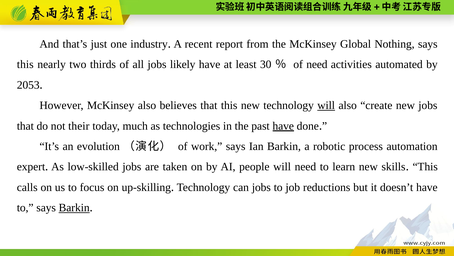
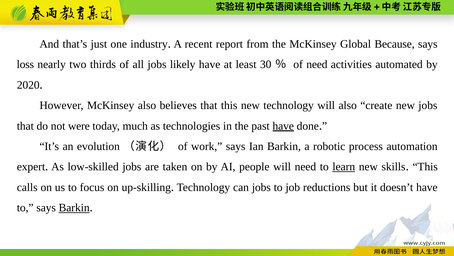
Nothing: Nothing -> Because
this at (25, 64): this -> loss
2053: 2053 -> 2020
will at (326, 105) underline: present -> none
their: their -> were
learn underline: none -> present
